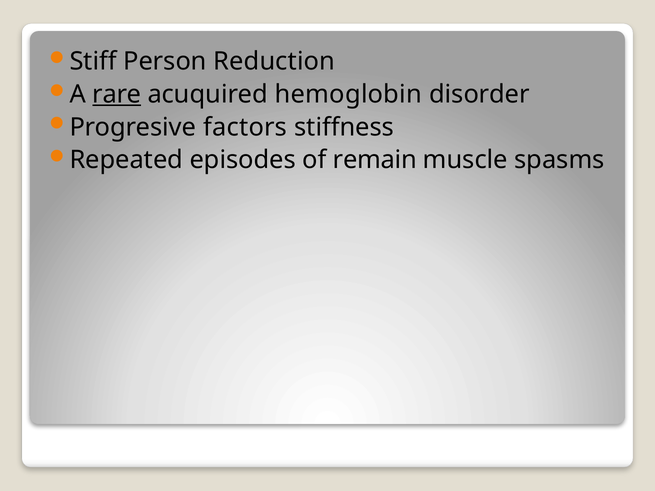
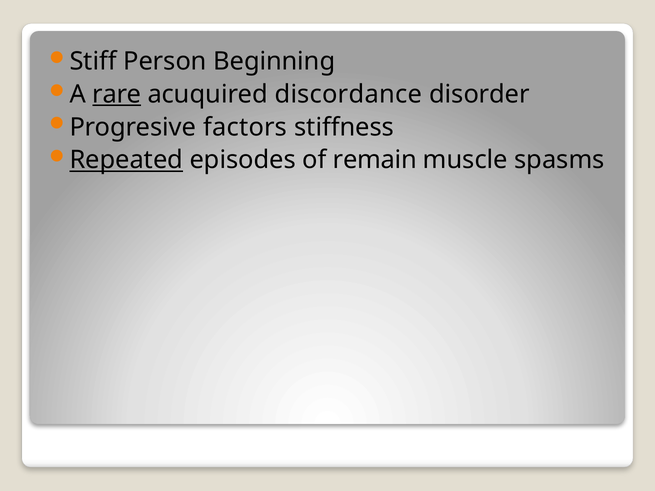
Reduction: Reduction -> Beginning
hemoglobin: hemoglobin -> discordance
Repeated underline: none -> present
